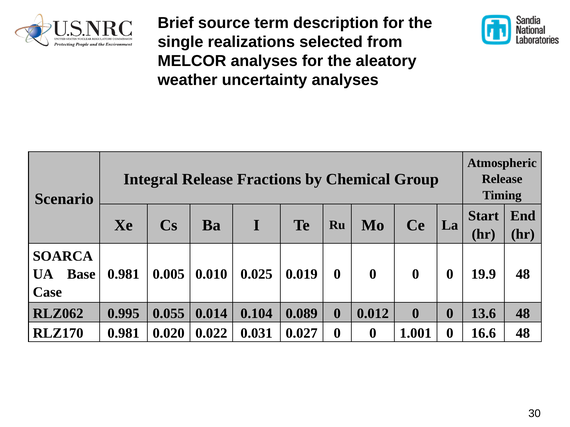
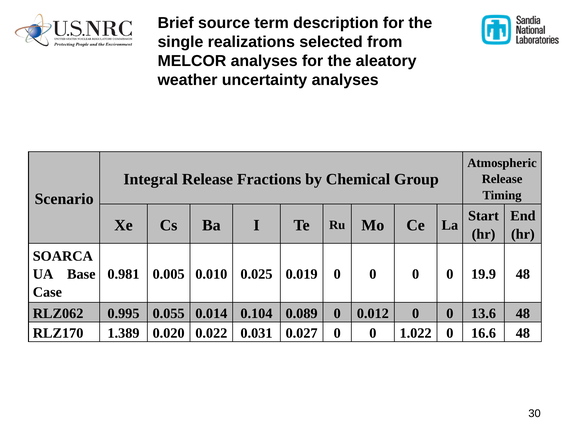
RLZ170 0.981: 0.981 -> 1.389
1.001: 1.001 -> 1.022
